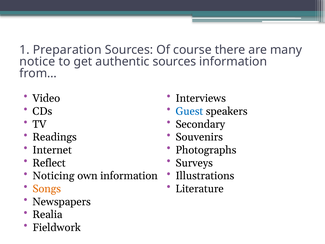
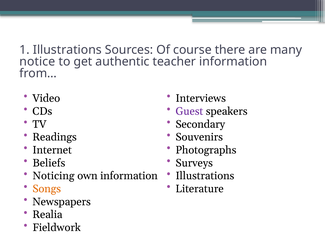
1 Preparation: Preparation -> Illustrations
authentic sources: sources -> teacher
Guest colour: blue -> purple
Reflect: Reflect -> Beliefs
